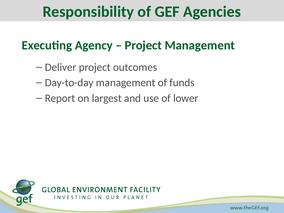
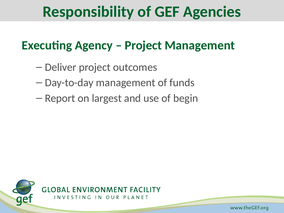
lower: lower -> begin
